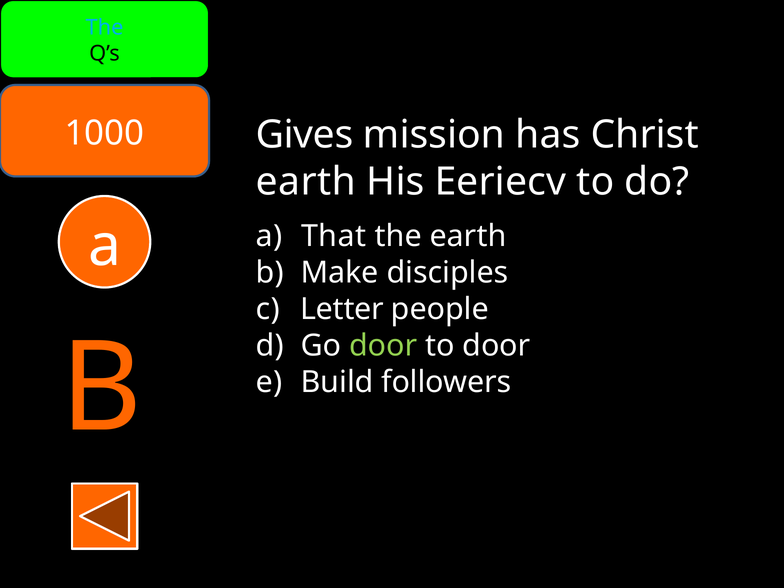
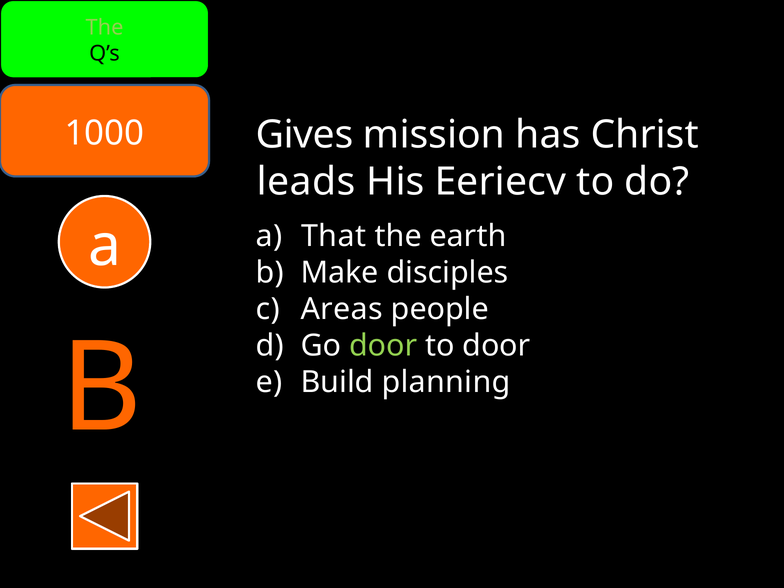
The at (104, 28) colour: light blue -> light green
earth at (306, 182): earth -> leads
Letter: Letter -> Areas
followers: followers -> planning
